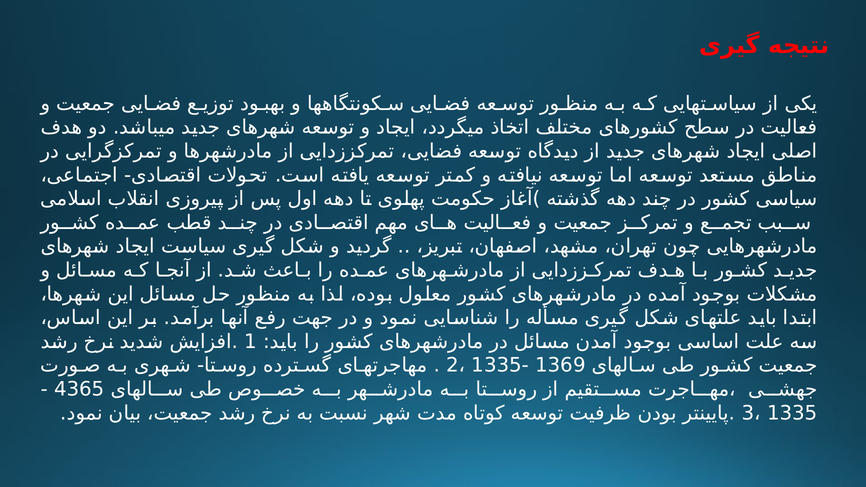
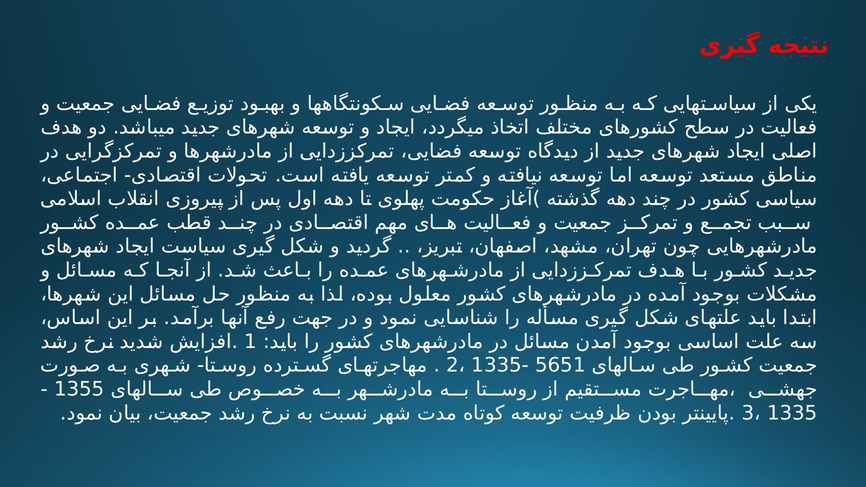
1369: 1369 -> 5651
4365: 4365 -> 1355
